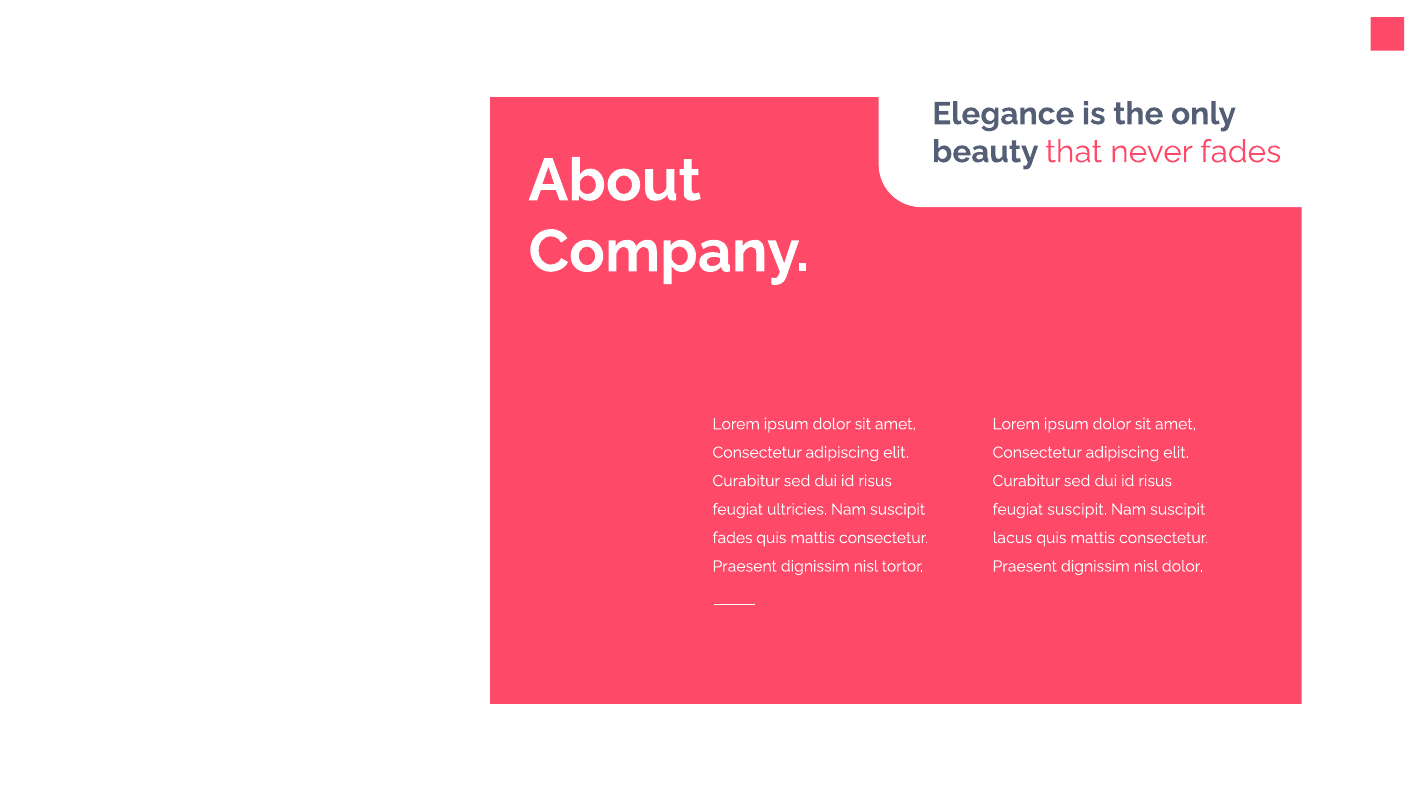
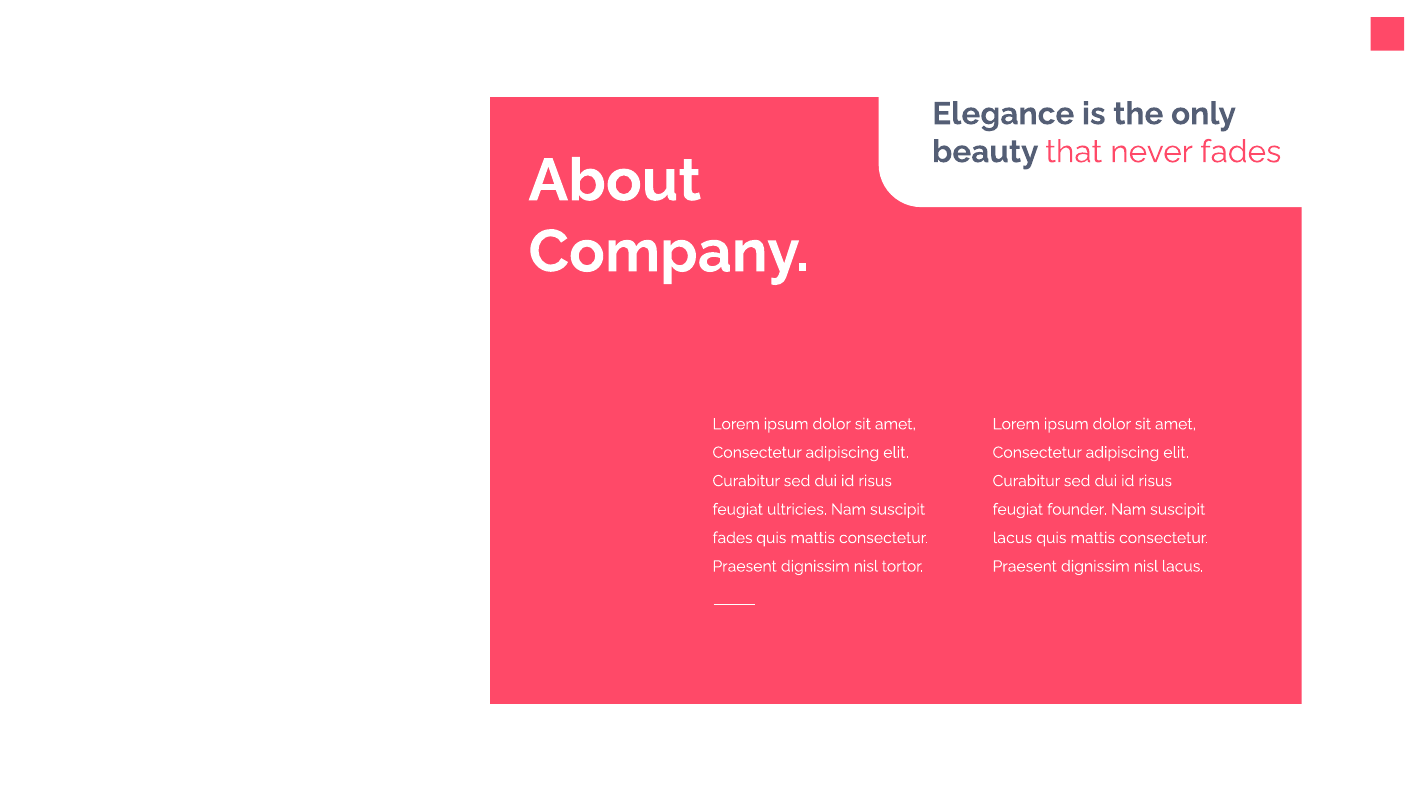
feugiat suscipit: suscipit -> founder
nisl dolor: dolor -> lacus
